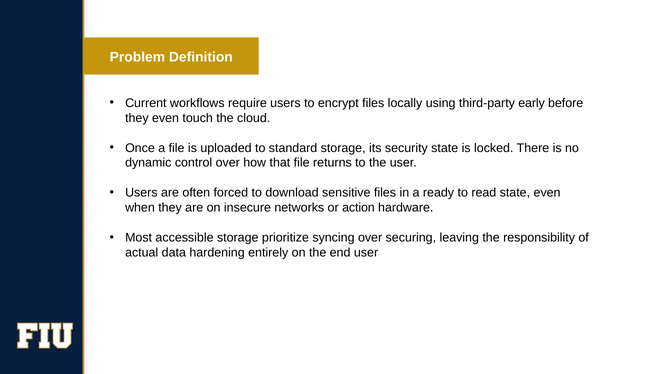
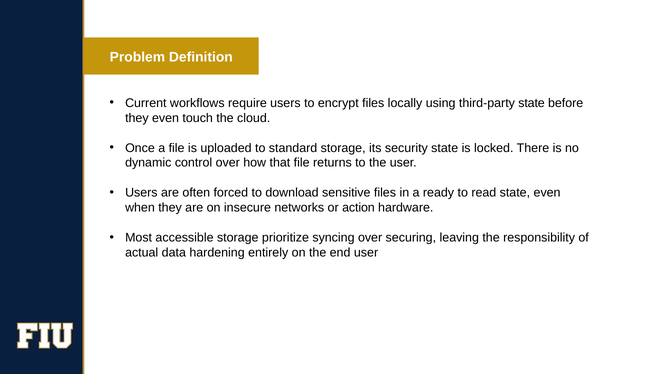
third-party early: early -> state
